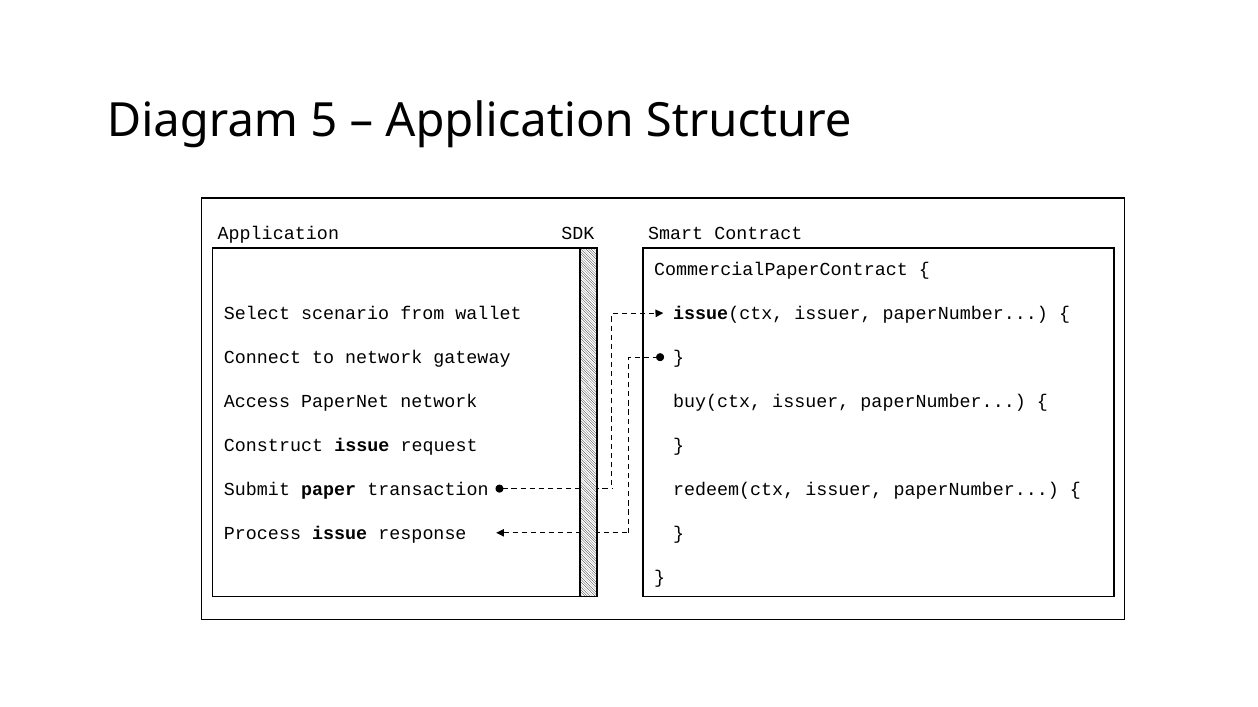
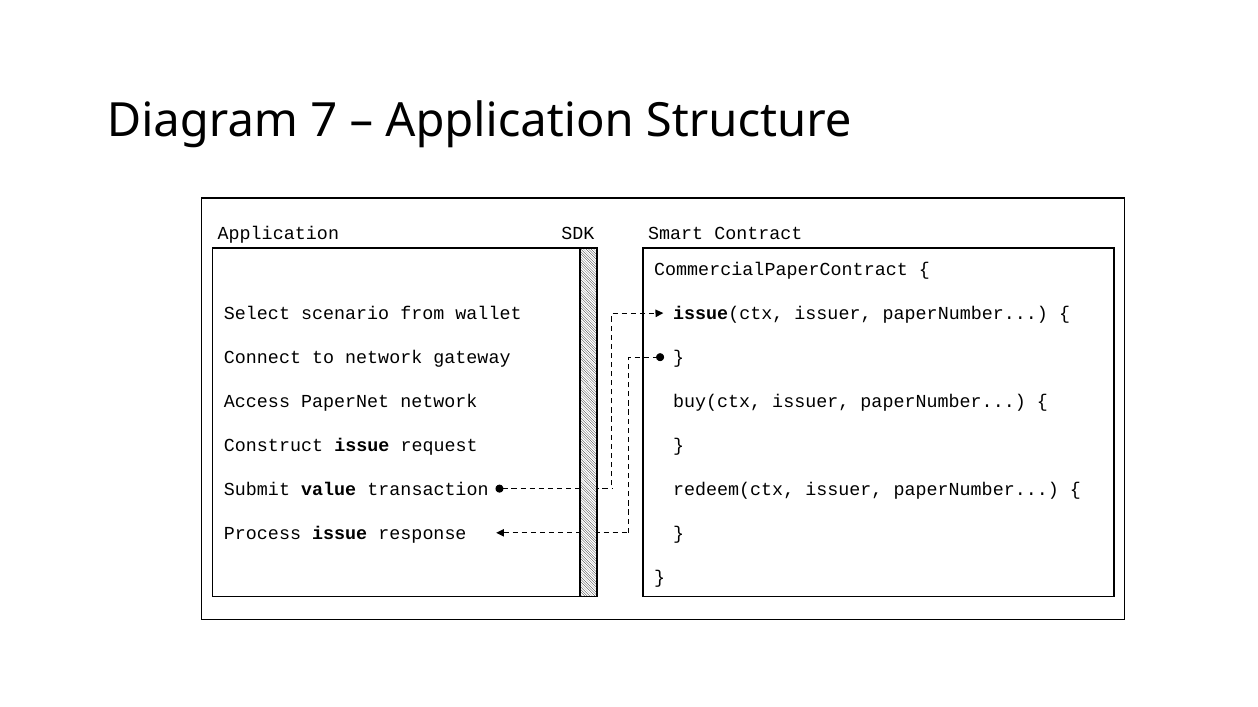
5: 5 -> 7
paper: paper -> value
